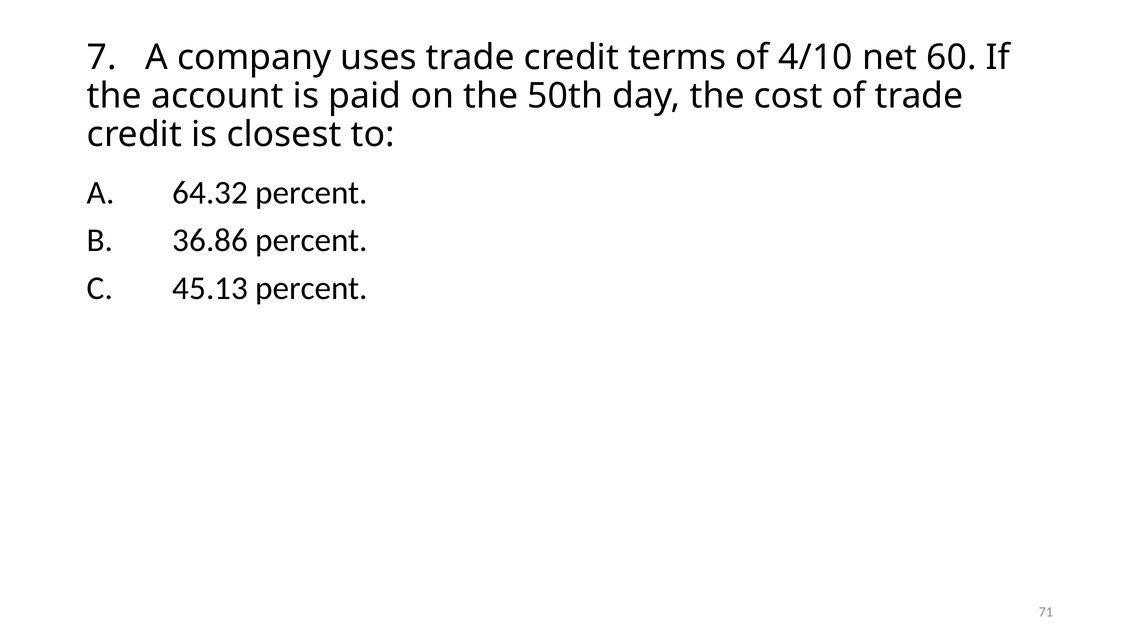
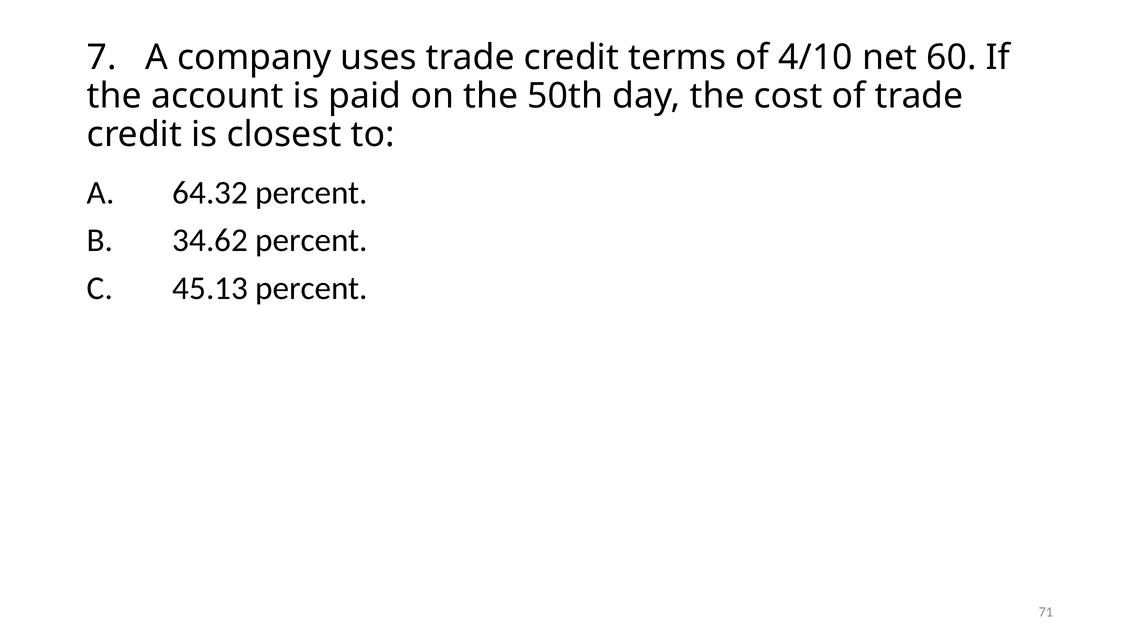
36.86: 36.86 -> 34.62
